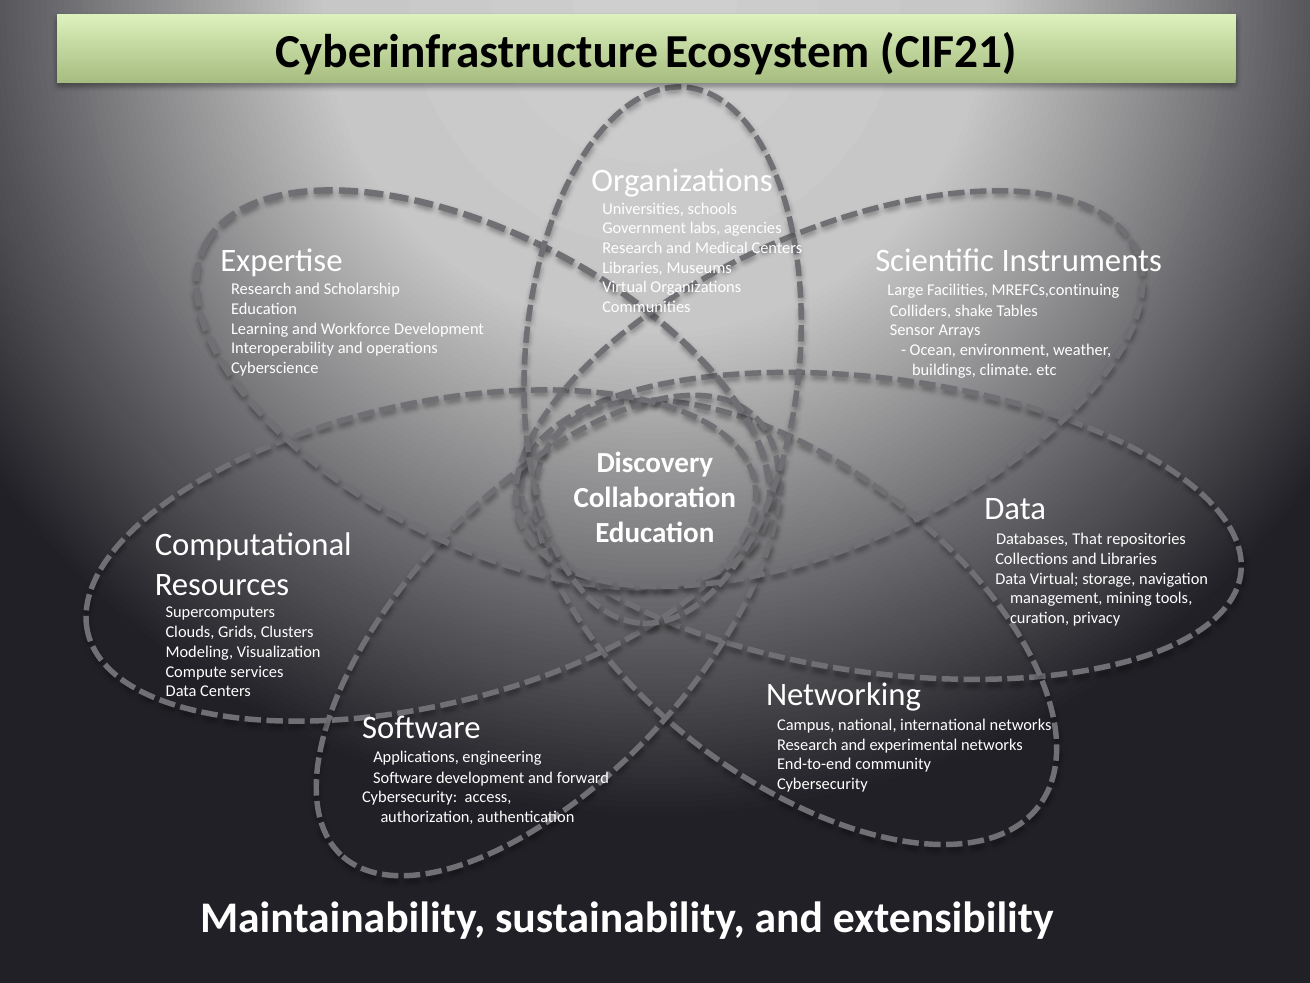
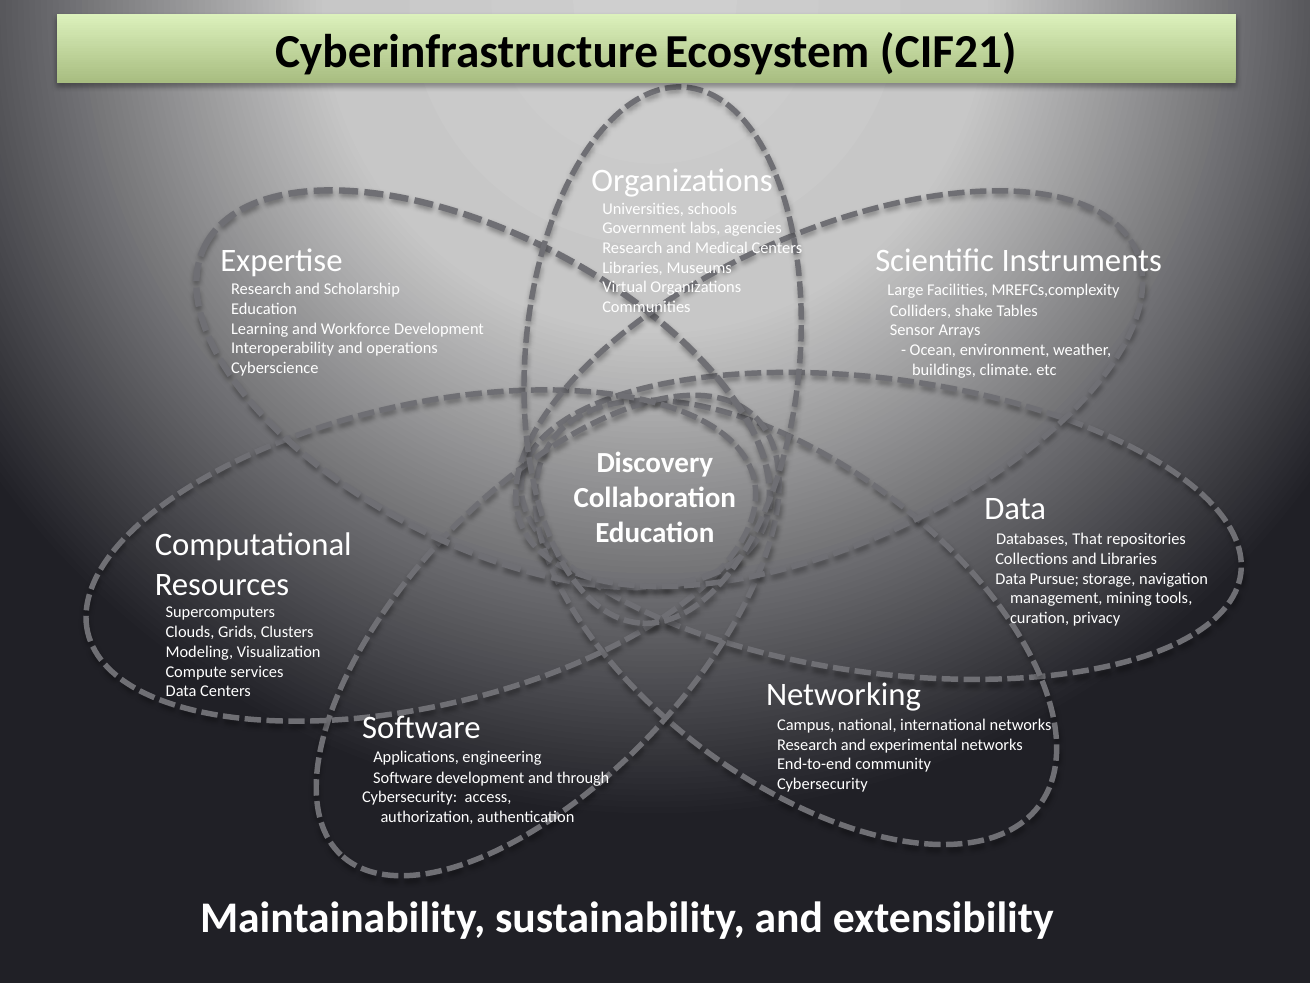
MREFCs,continuing: MREFCs,continuing -> MREFCs,complexity
Data Virtual: Virtual -> Pursue
forward: forward -> through
